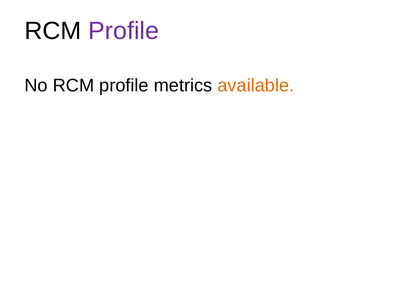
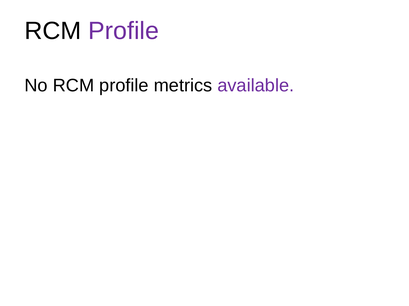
available colour: orange -> purple
